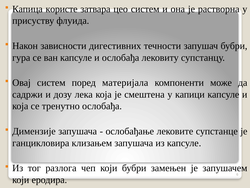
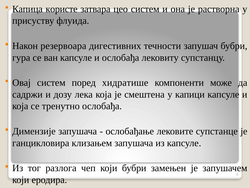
зависности: зависности -> резервоара
материјала: материјала -> хидратише
